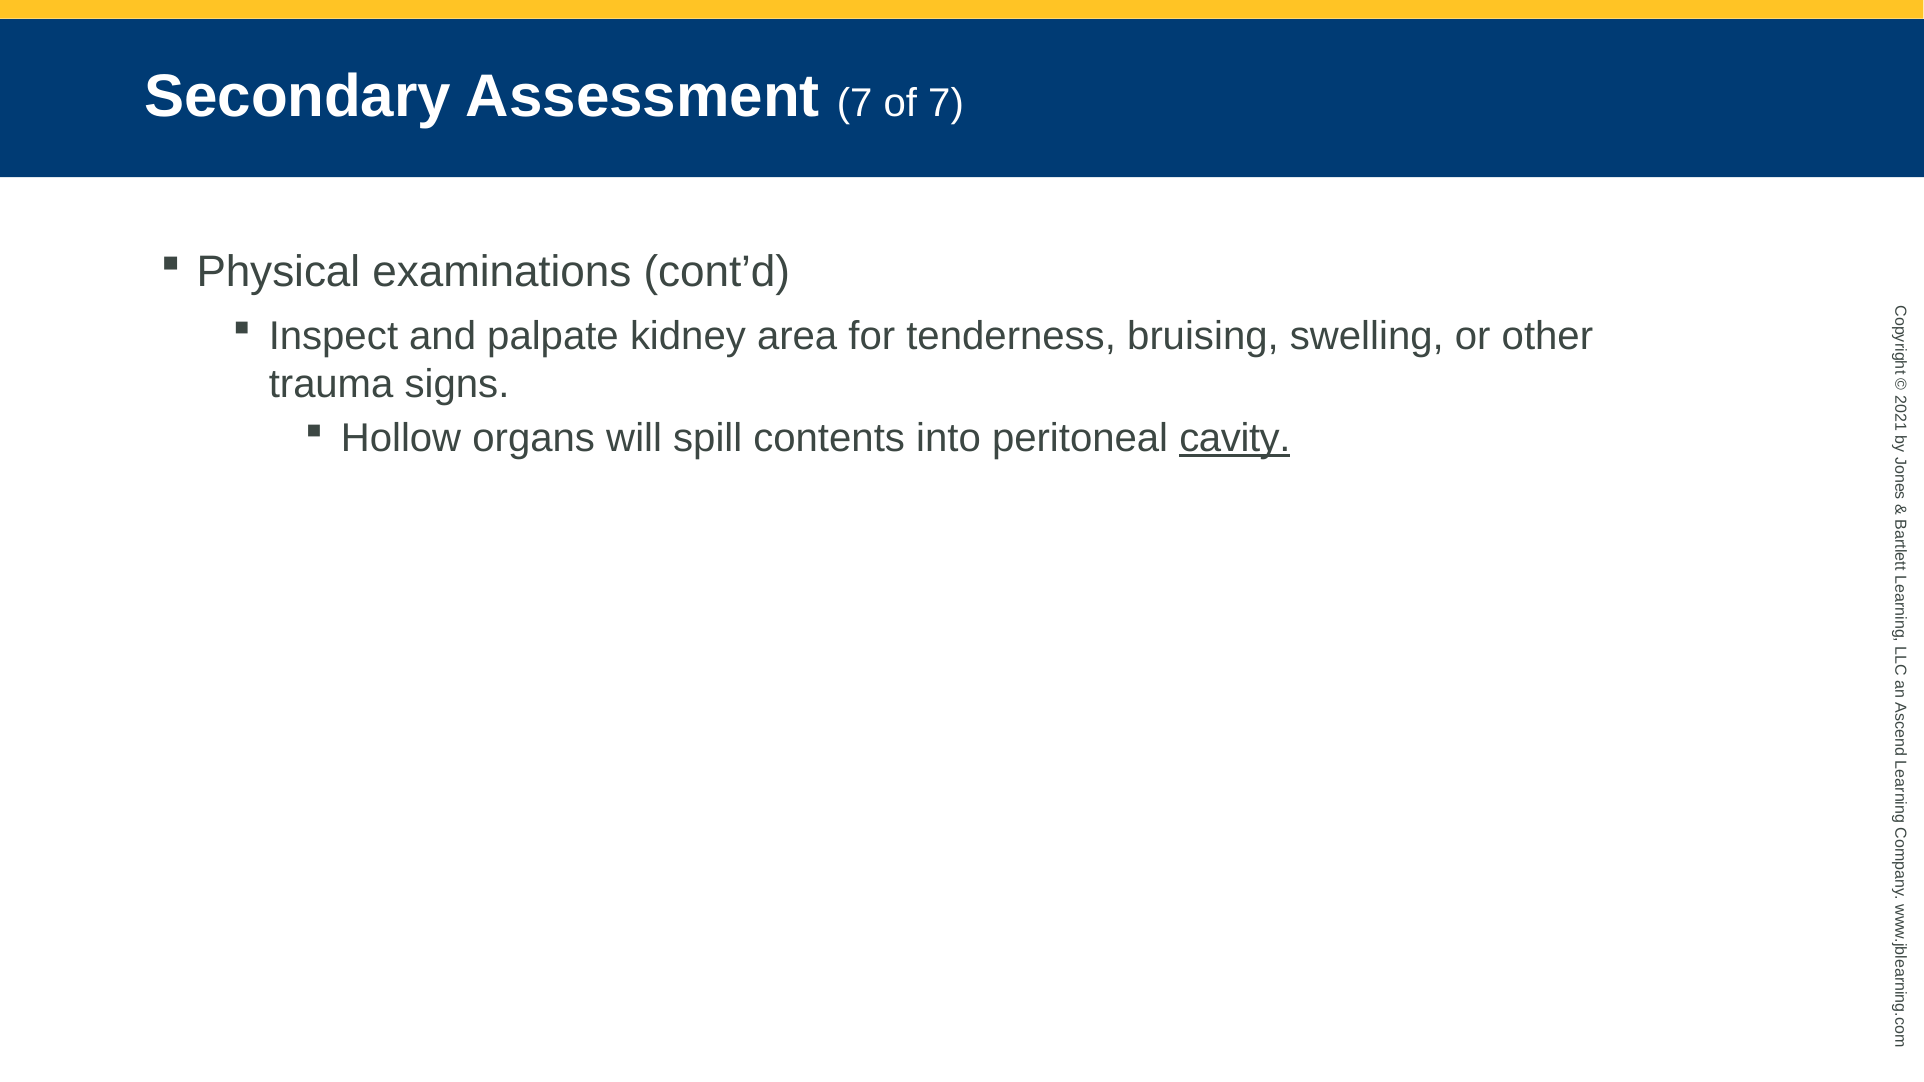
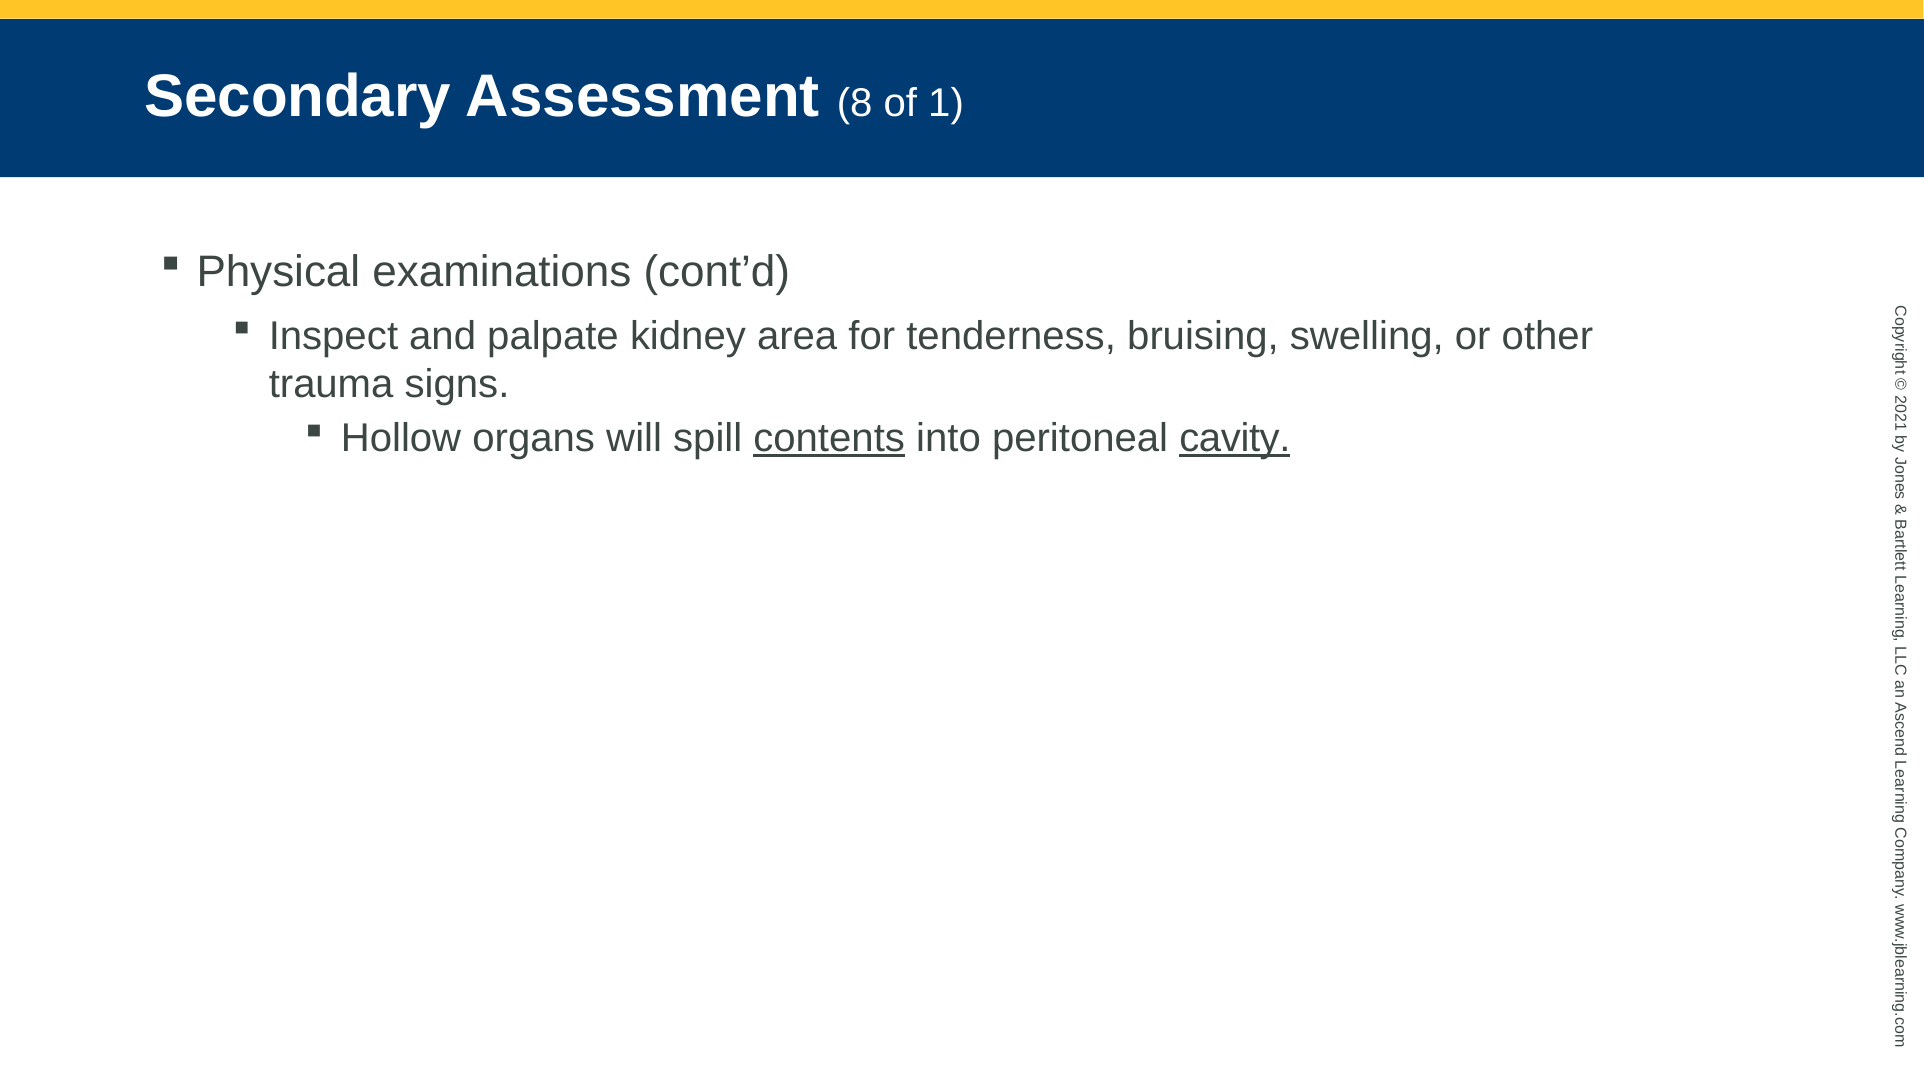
Assessment 7: 7 -> 8
of 7: 7 -> 1
contents underline: none -> present
